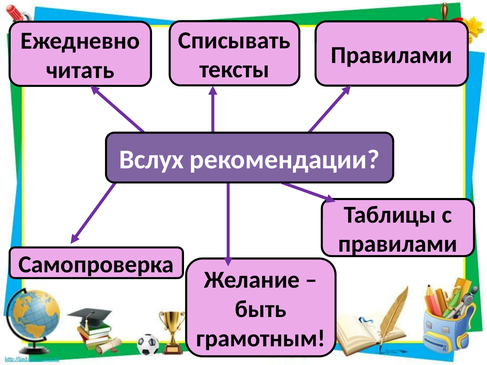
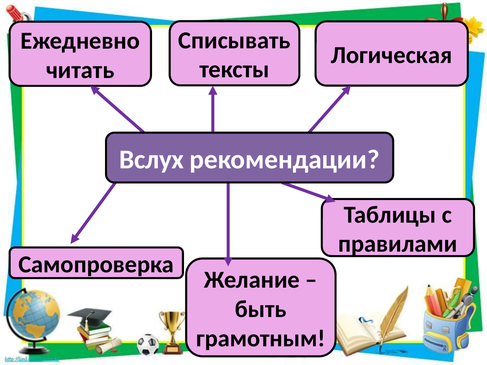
Правилами at (392, 55): Правилами -> Логическая
